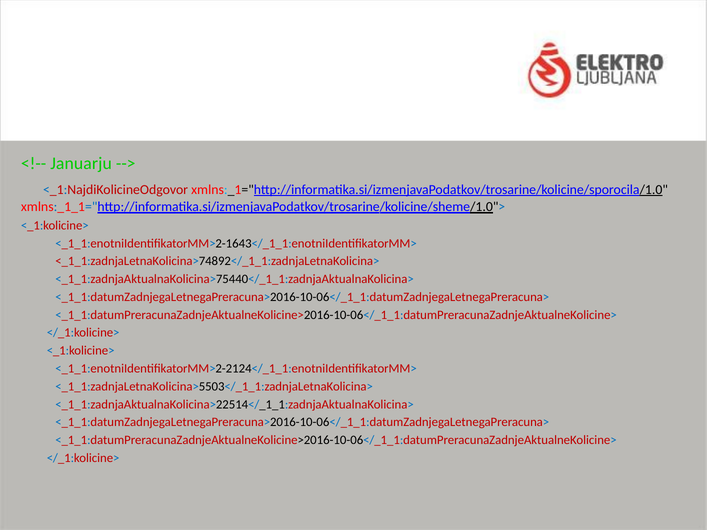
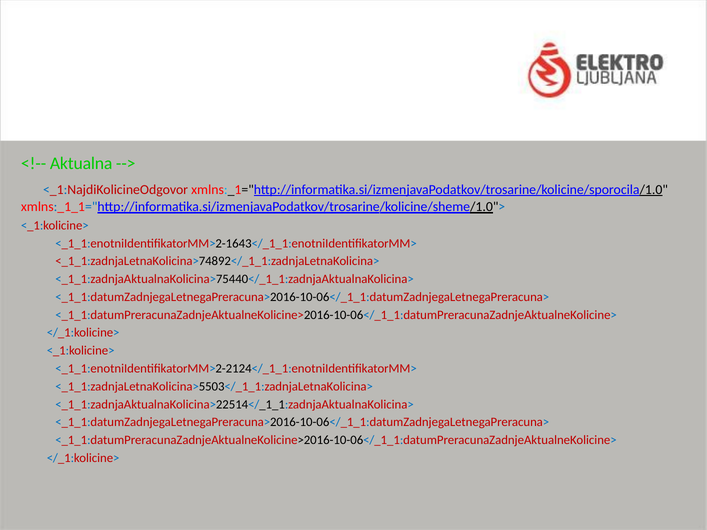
Januarju: Januarju -> Aktualna
